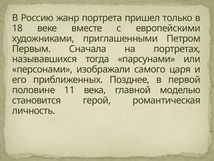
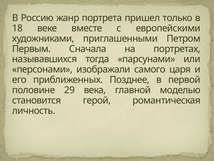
11: 11 -> 29
